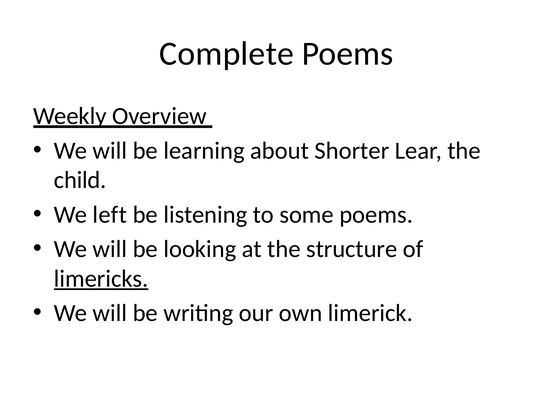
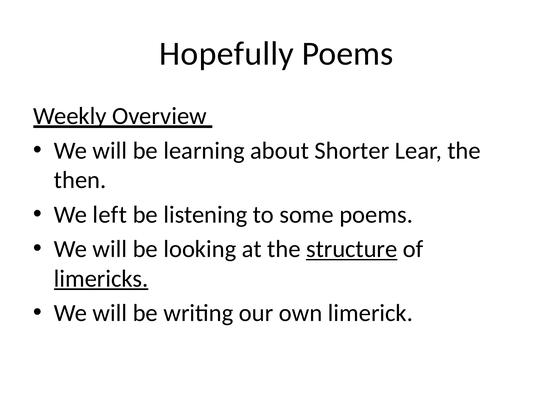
Complete: Complete -> Hopefully
child: child -> then
structure underline: none -> present
